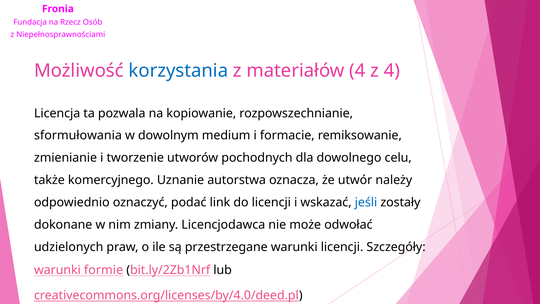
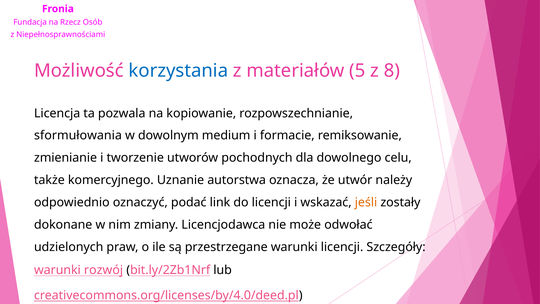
materiałów 4: 4 -> 5
z 4: 4 -> 8
jeśli colour: blue -> orange
formie: formie -> rozwój
